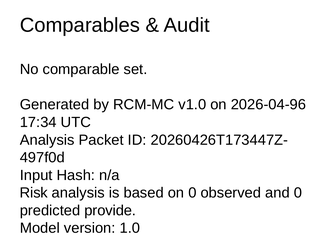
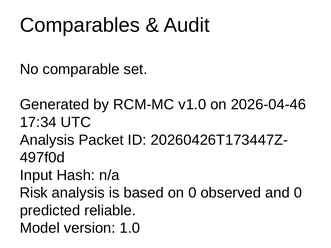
2026-04-96: 2026-04-96 -> 2026-04-46
provide: provide -> reliable
